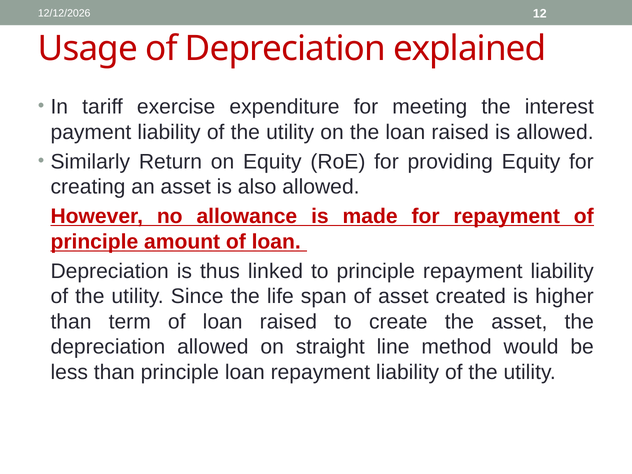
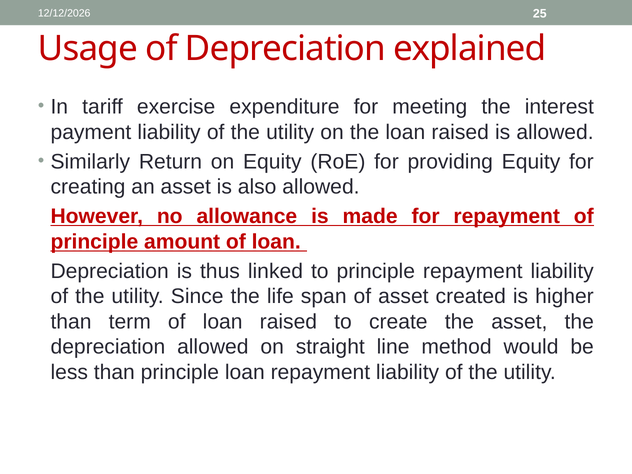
12: 12 -> 25
